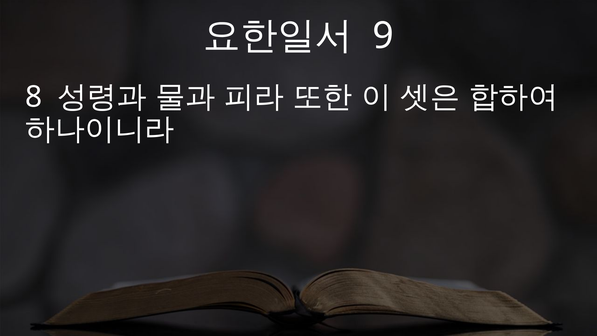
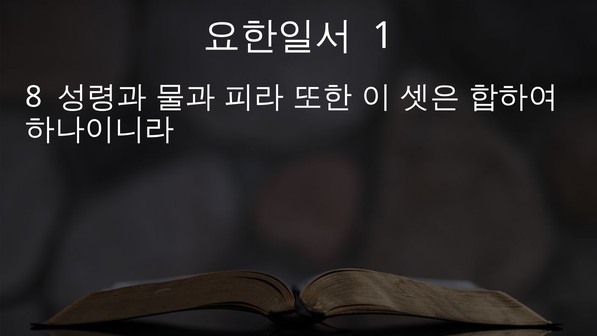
9: 9 -> 1
